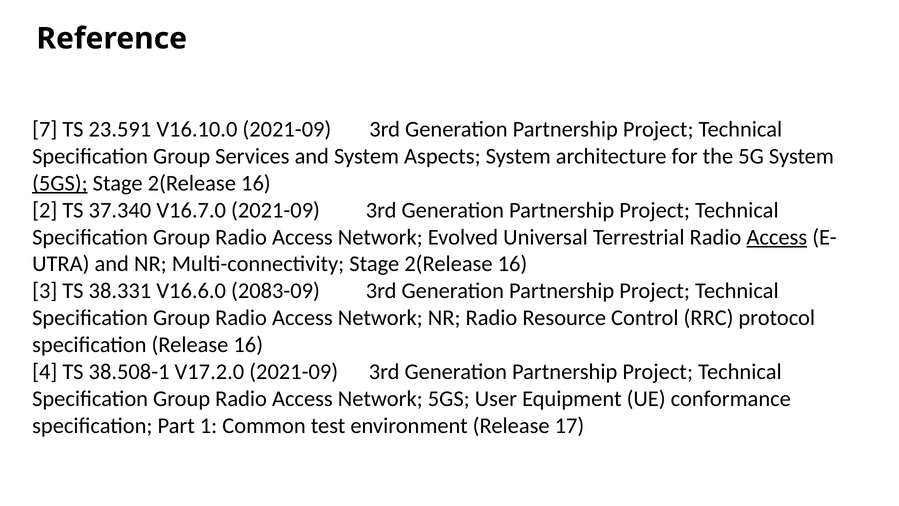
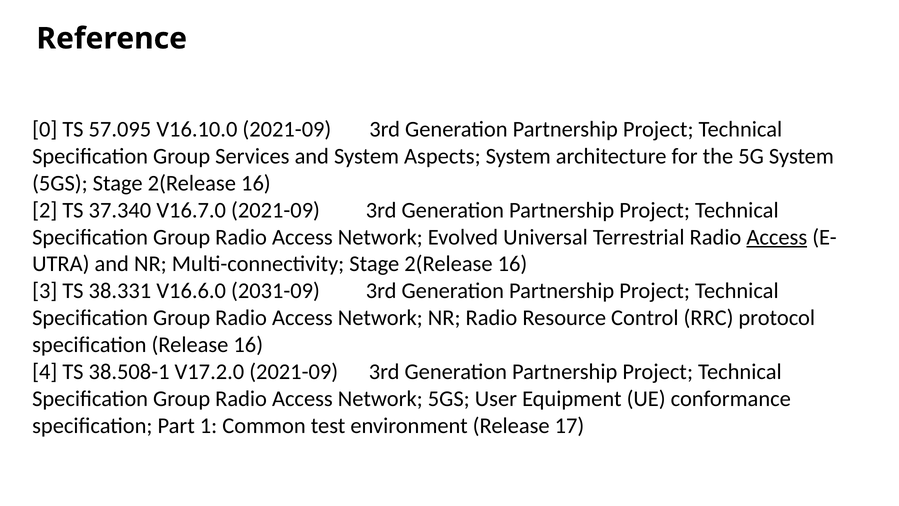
7: 7 -> 0
23.591: 23.591 -> 57.095
5GS at (60, 183) underline: present -> none
2083-09: 2083-09 -> 2031-09
